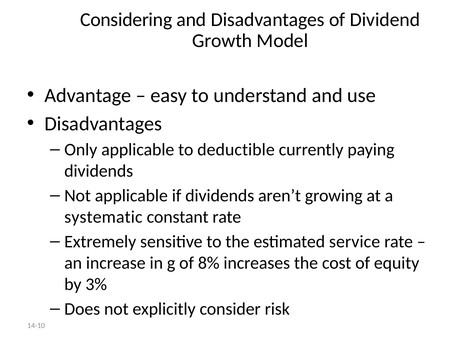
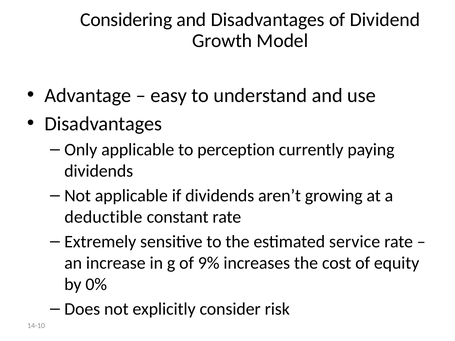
deductible: deductible -> perception
systematic: systematic -> deductible
8%: 8% -> 9%
3%: 3% -> 0%
